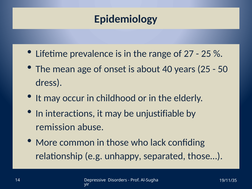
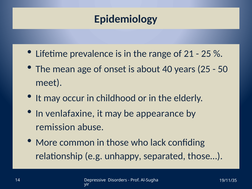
27: 27 -> 21
dress: dress -> meet
interactions: interactions -> venlafaxine
unjustifiable: unjustifiable -> appearance
